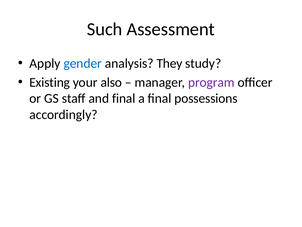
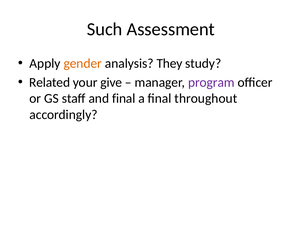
gender colour: blue -> orange
Existing: Existing -> Related
also: also -> give
possessions: possessions -> throughout
